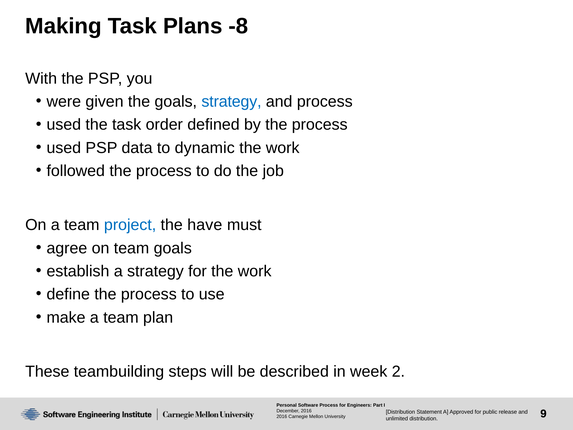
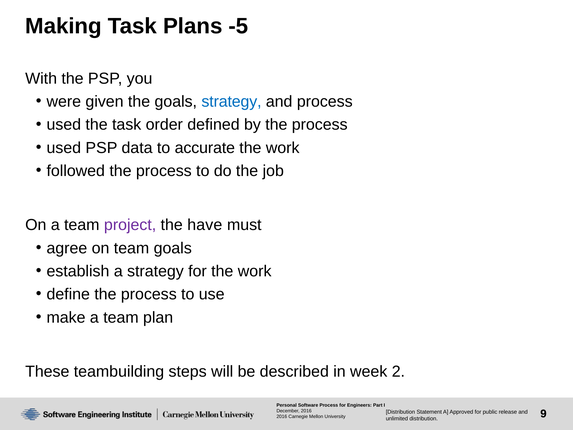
-8: -8 -> -5
dynamic: dynamic -> accurate
project colour: blue -> purple
